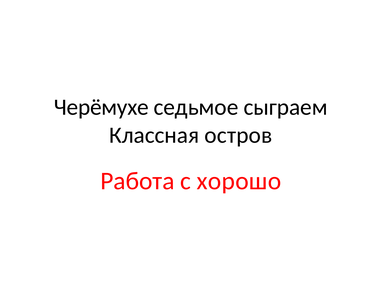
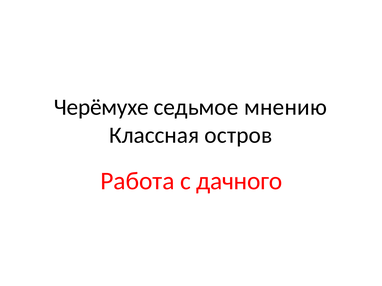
сыграем: сыграем -> мнению
хорошо: хорошо -> дачного
